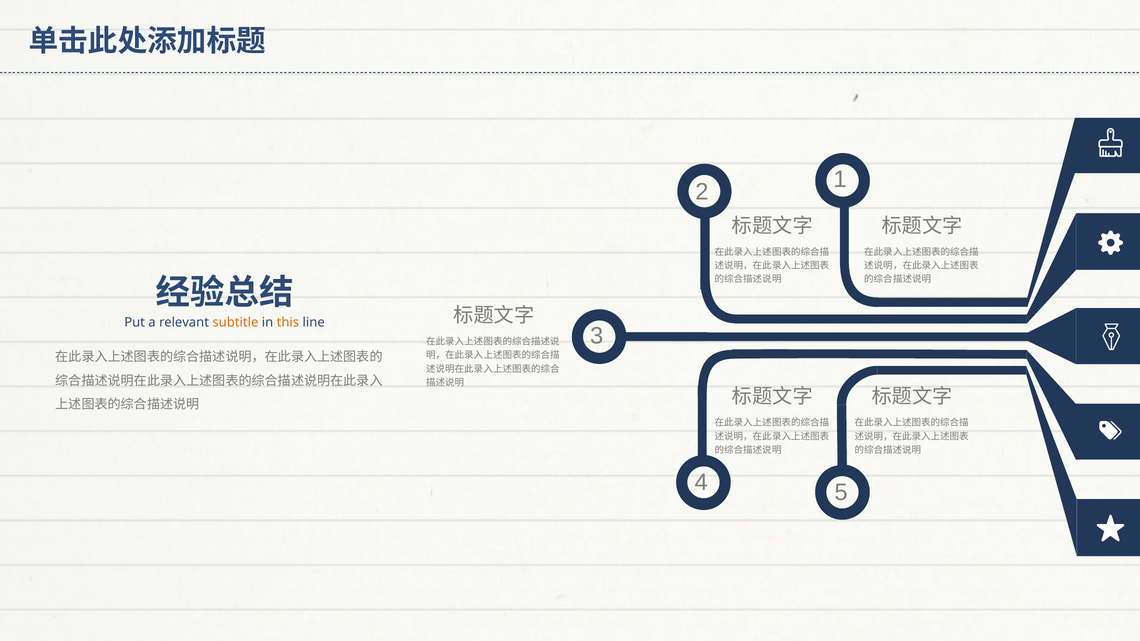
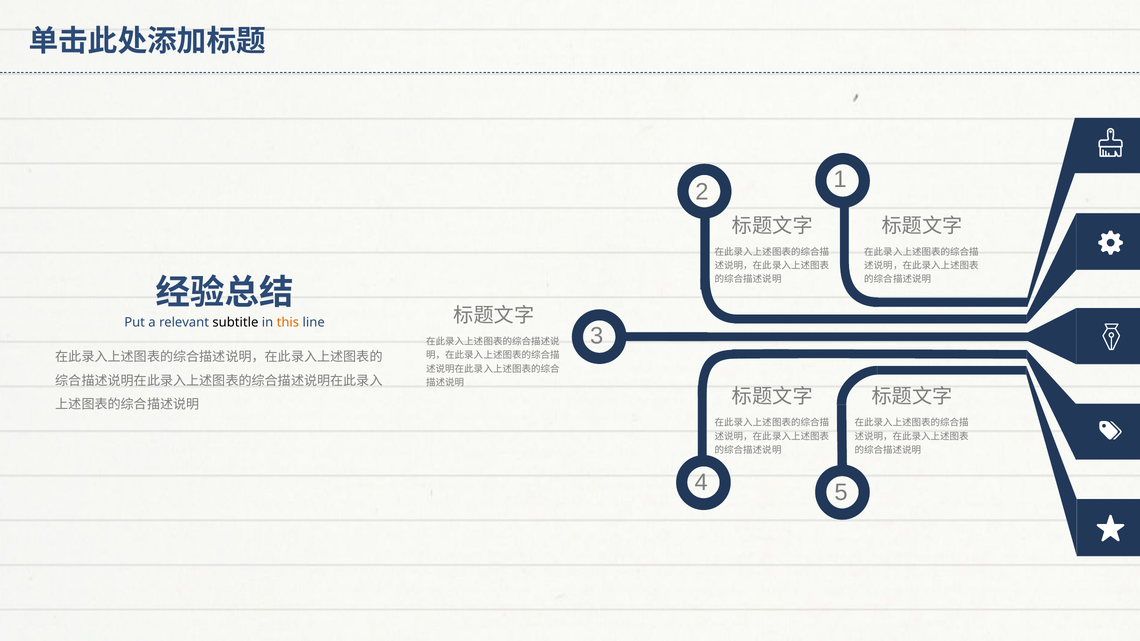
subtitle colour: orange -> black
